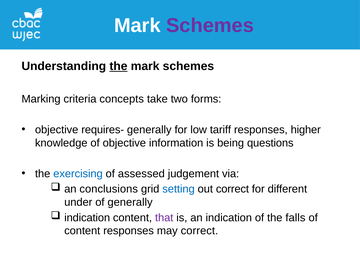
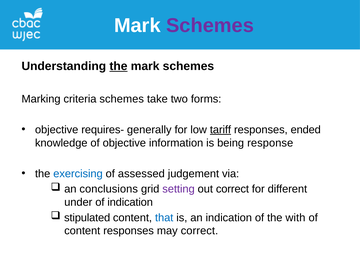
criteria concepts: concepts -> schemes
tariff underline: none -> present
higher: higher -> ended
questions: questions -> response
setting colour: blue -> purple
of generally: generally -> indication
indication at (87, 218): indication -> stipulated
that colour: purple -> blue
falls: falls -> with
